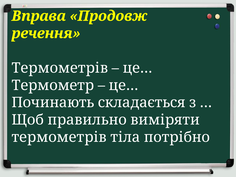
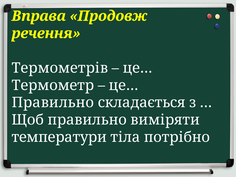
Починають at (53, 103): Починають -> Правильно
термометрів at (59, 137): термометрів -> температури
